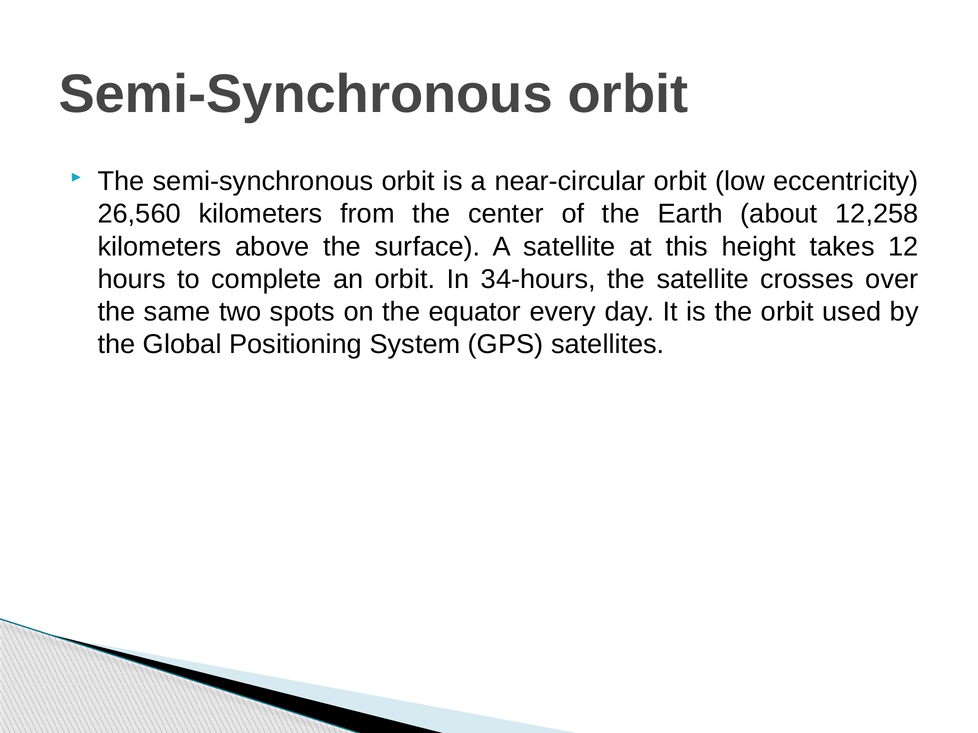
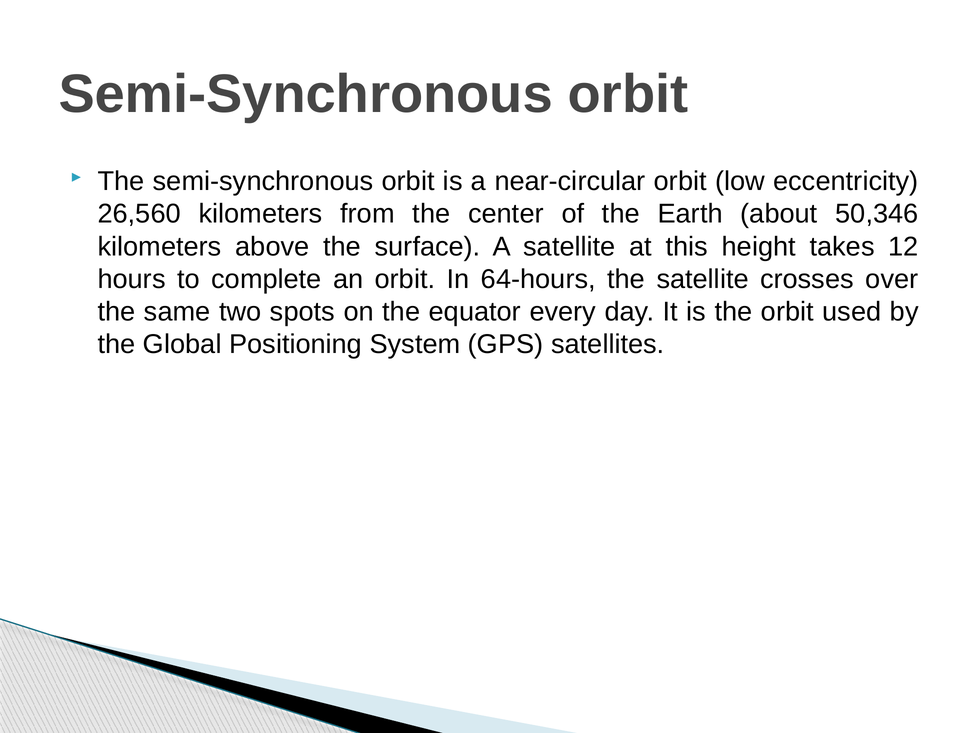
12,258: 12,258 -> 50,346
34-hours: 34-hours -> 64-hours
